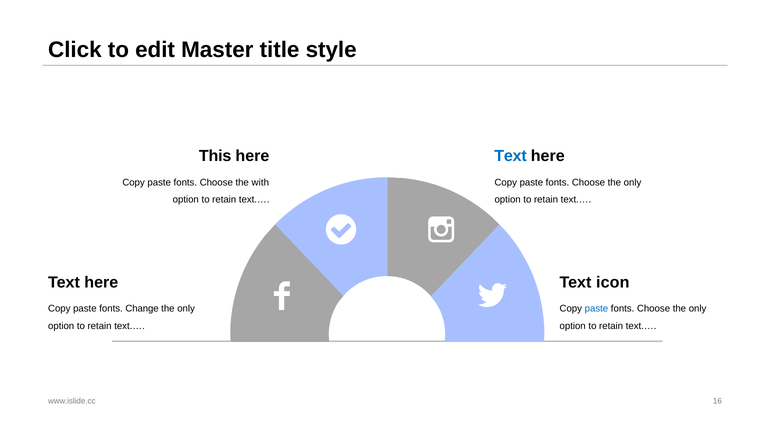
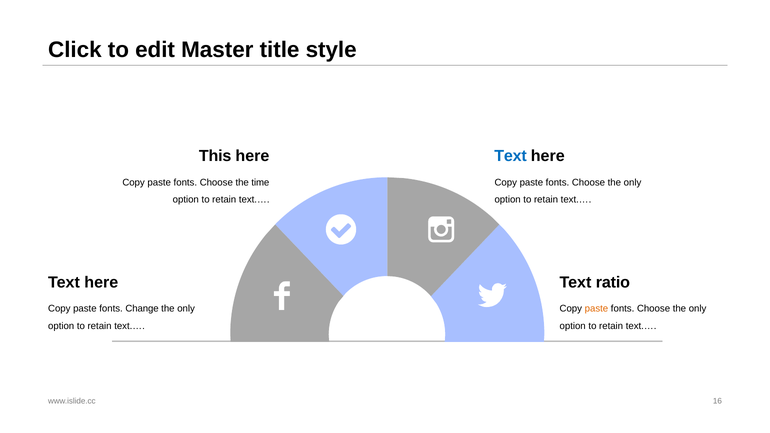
with: with -> time
icon: icon -> ratio
paste at (596, 309) colour: blue -> orange
